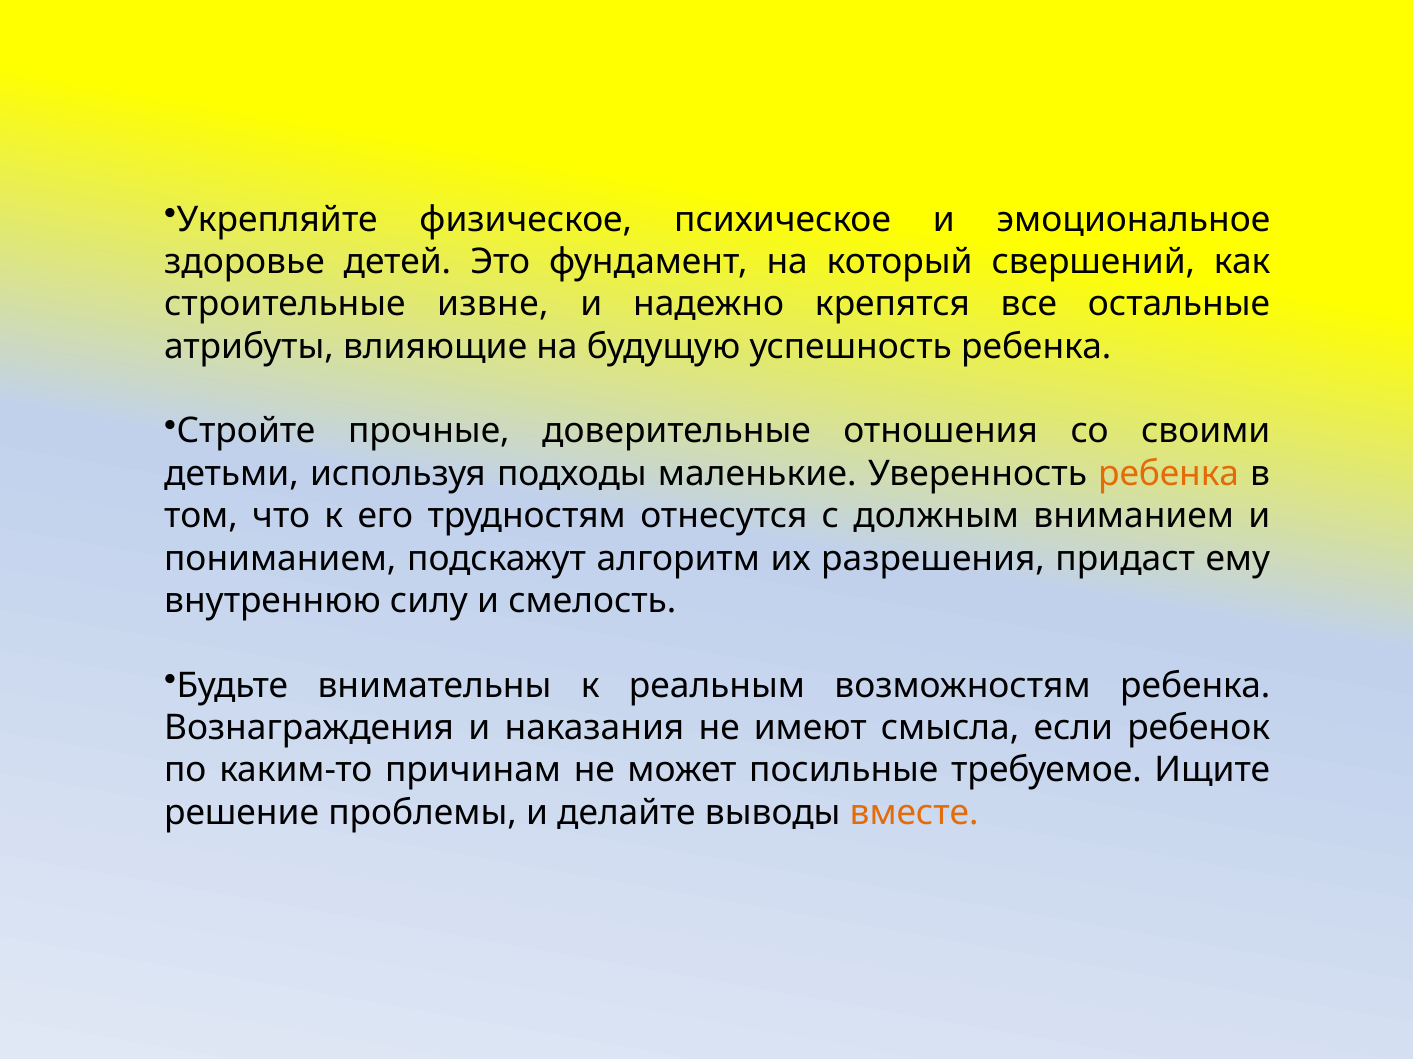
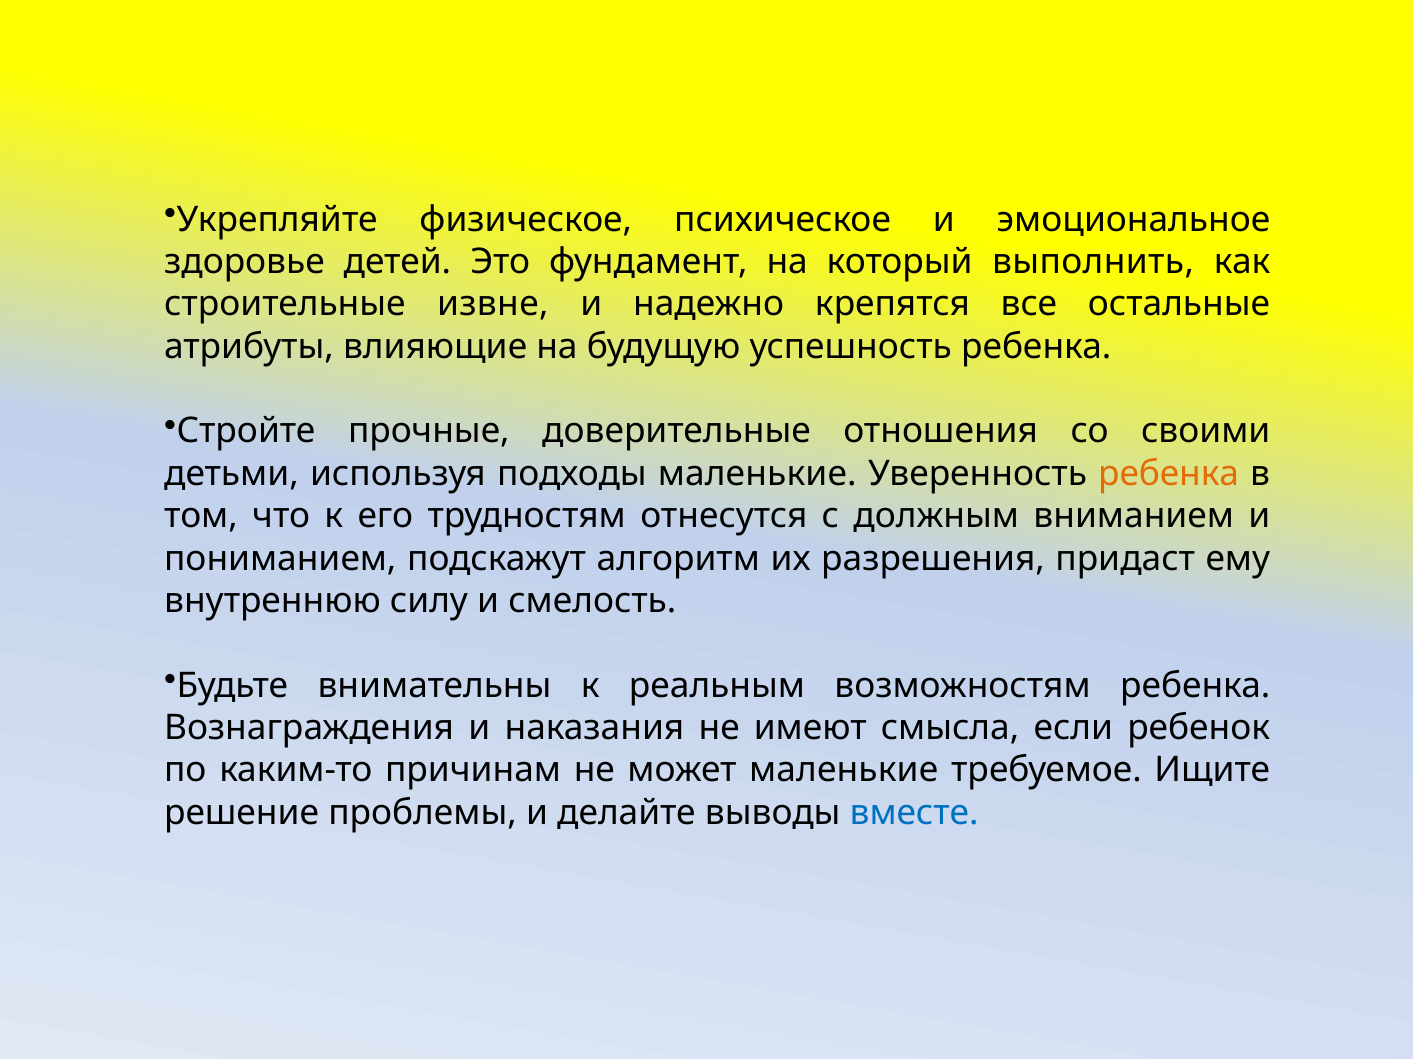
свершений: свершений -> выполнить
может посильные: посильные -> маленькие
вместе colour: orange -> blue
